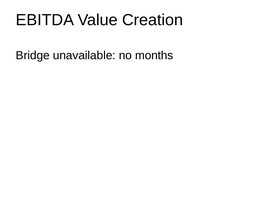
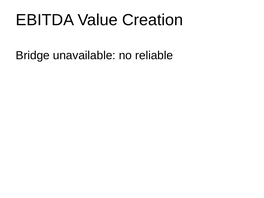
months: months -> reliable
